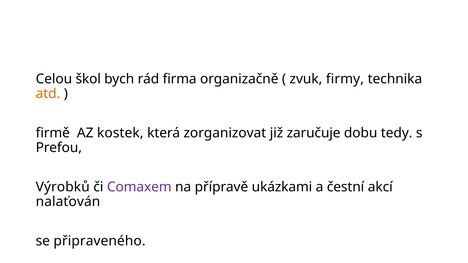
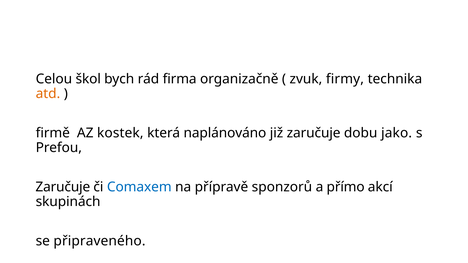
zorganizovat: zorganizovat -> naplánováno
tedy: tedy -> jako
Výrobků at (63, 187): Výrobků -> Zaručuje
Comaxem colour: purple -> blue
ukázkami: ukázkami -> sponzorů
čestní: čestní -> přímo
nalaťován: nalaťován -> skupinách
